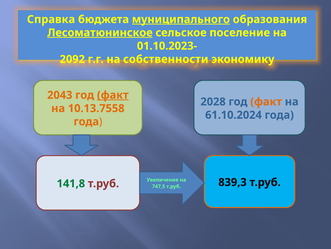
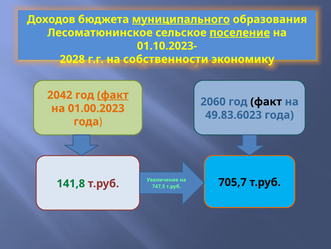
Справка: Справка -> Доходов
Лесоматюнинское underline: present -> none
поселение underline: none -> present
2092: 2092 -> 2028
2043: 2043 -> 2042
2028: 2028 -> 2060
факт at (266, 101) colour: orange -> black
10.13.7558: 10.13.7558 -> 01.00.2023
61.10.2024: 61.10.2024 -> 49.83.6023
839,3: 839,3 -> 705,7
